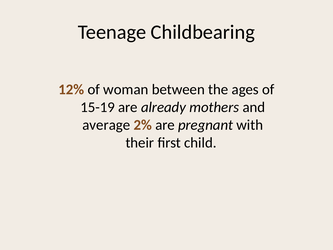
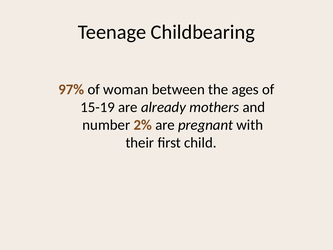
12%: 12% -> 97%
average: average -> number
